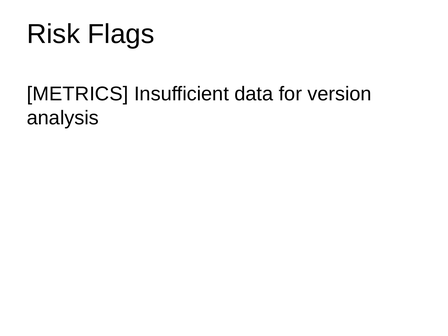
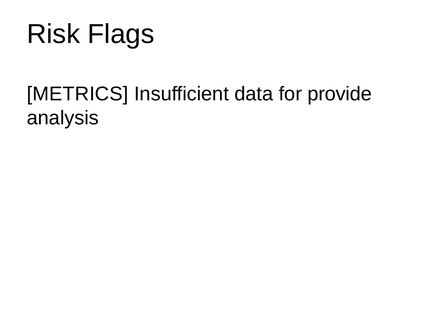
version: version -> provide
